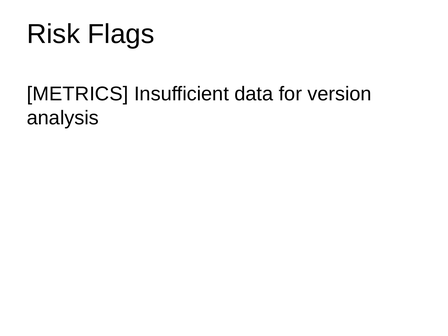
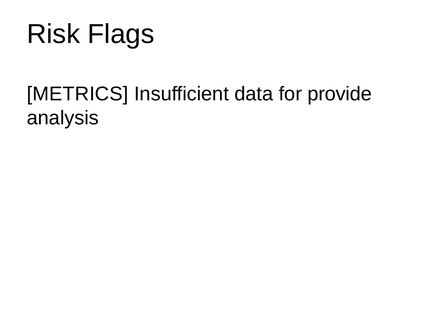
version: version -> provide
